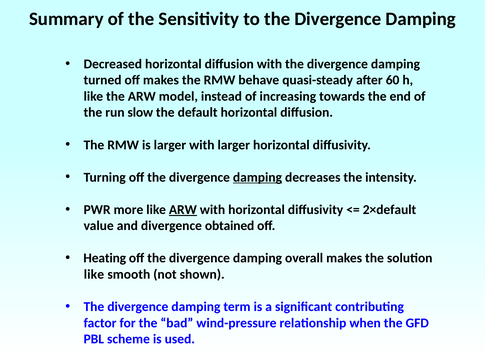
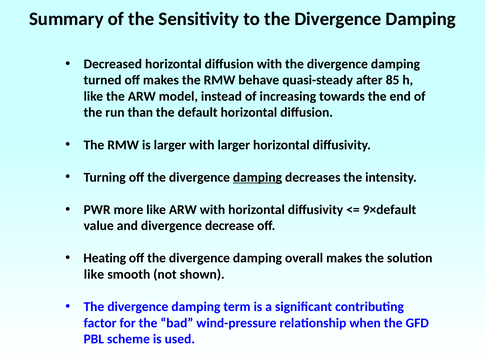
60: 60 -> 85
slow: slow -> than
ARW at (183, 210) underline: present -> none
2×default: 2×default -> 9×default
obtained: obtained -> decrease
